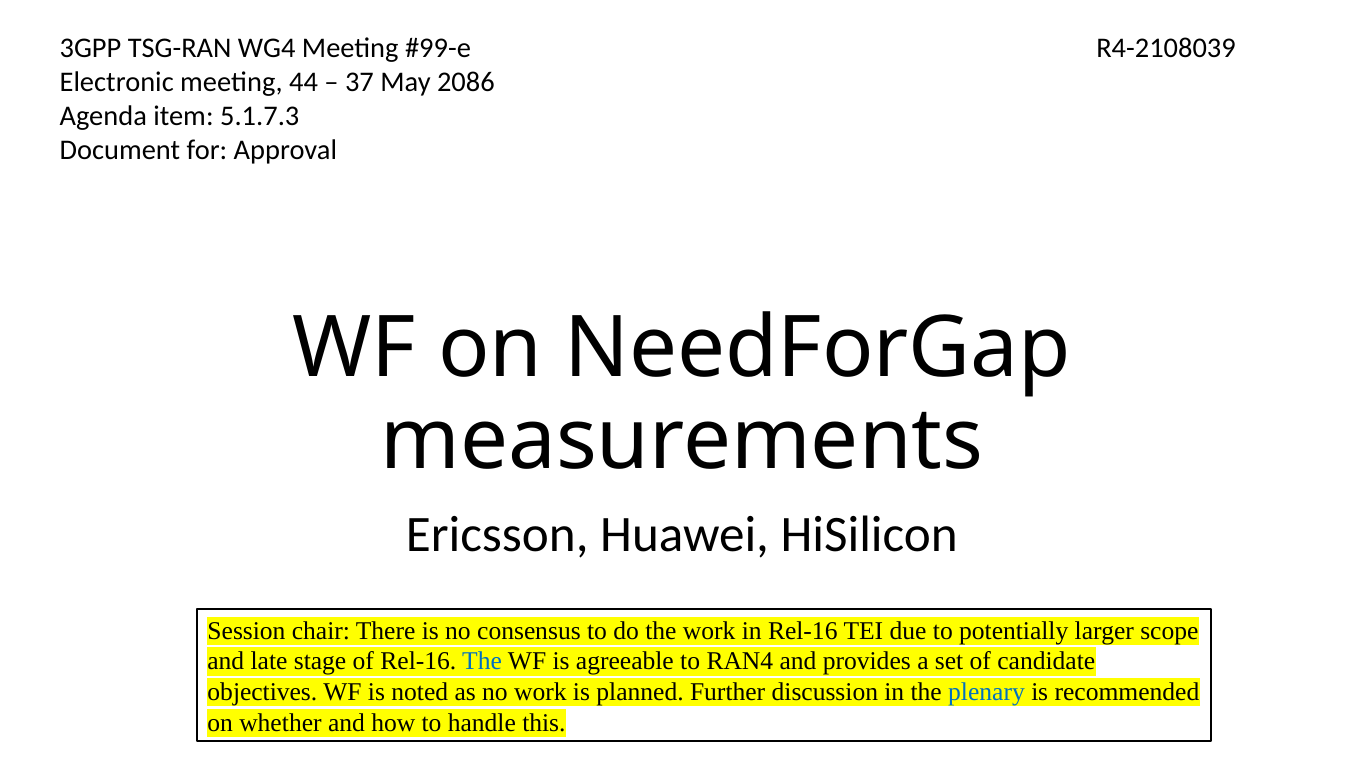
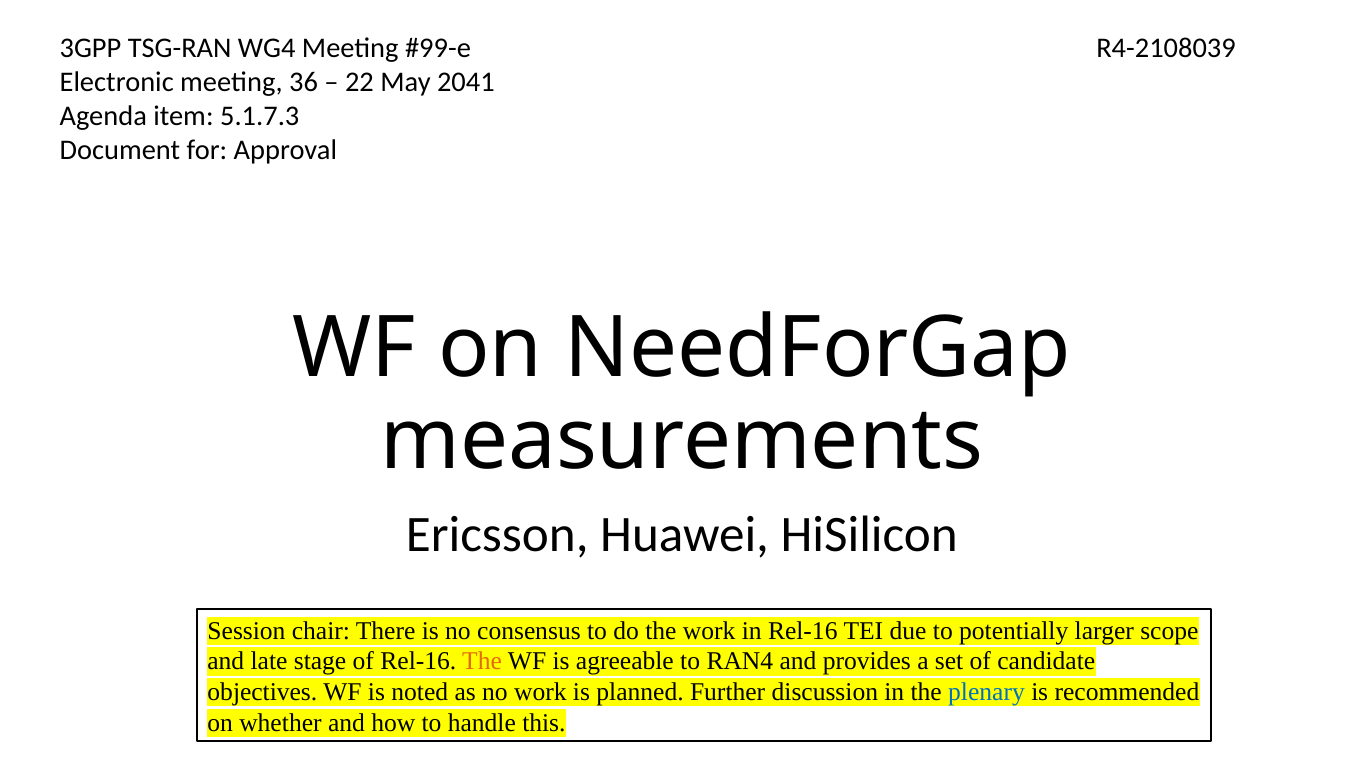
44: 44 -> 36
37: 37 -> 22
2086: 2086 -> 2041
The at (482, 662) colour: blue -> orange
